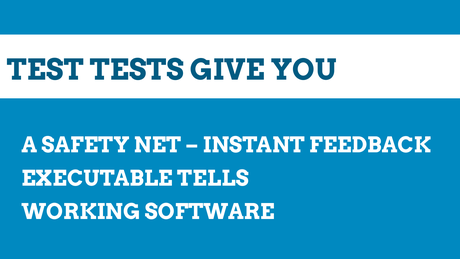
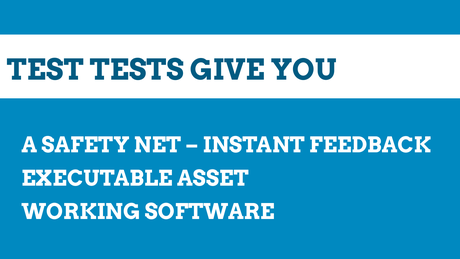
TELLS: TELLS -> ASSET
